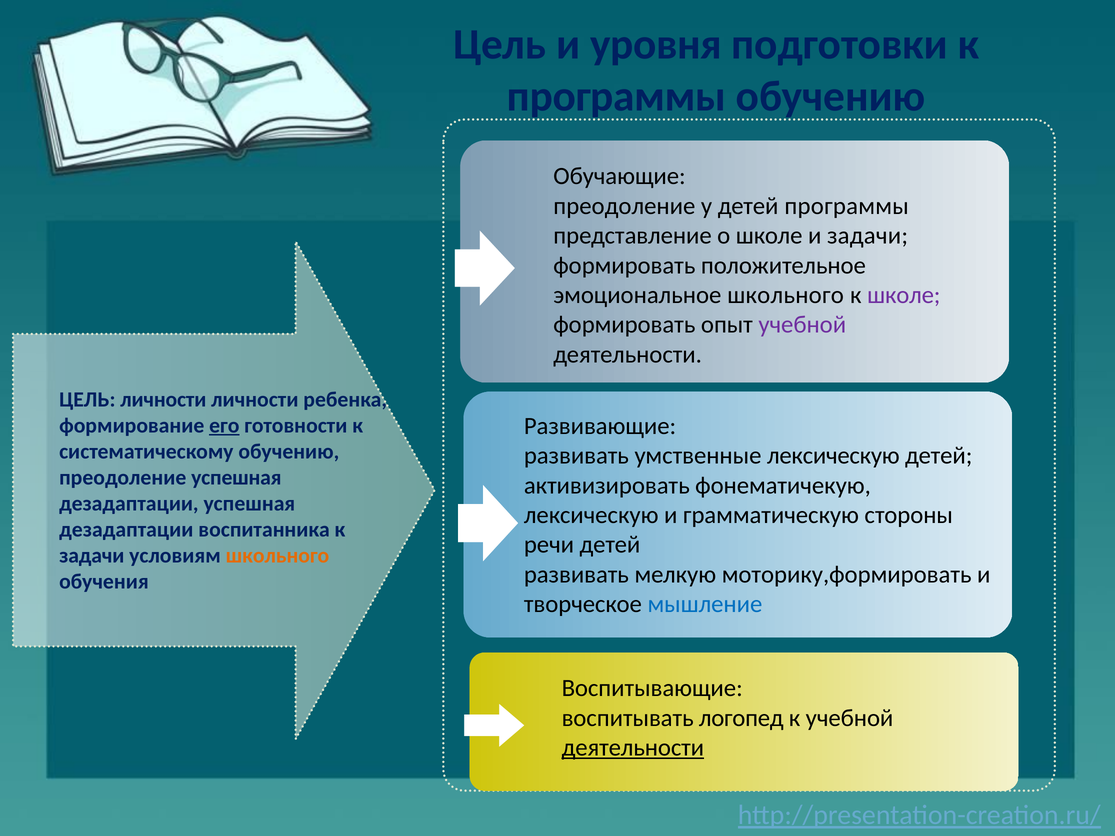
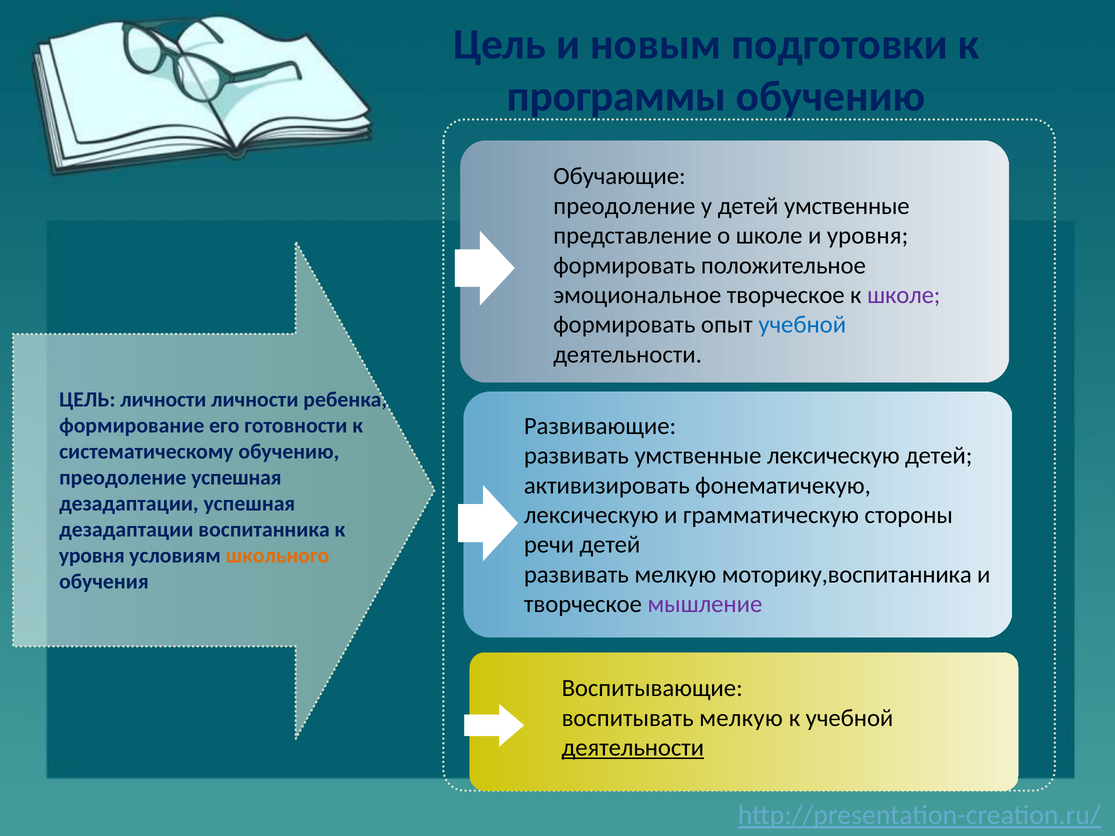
уровня: уровня -> новым
детей программы: программы -> умственные
и задачи: задачи -> уровня
эмоциональное школьного: школьного -> творческое
учебной at (802, 325) colour: purple -> blue
его underline: present -> none
задачи at (92, 556): задачи -> уровня
моторику,формировать: моторику,формировать -> моторику,воспитанника
мышление colour: blue -> purple
воспитывать логопед: логопед -> мелкую
